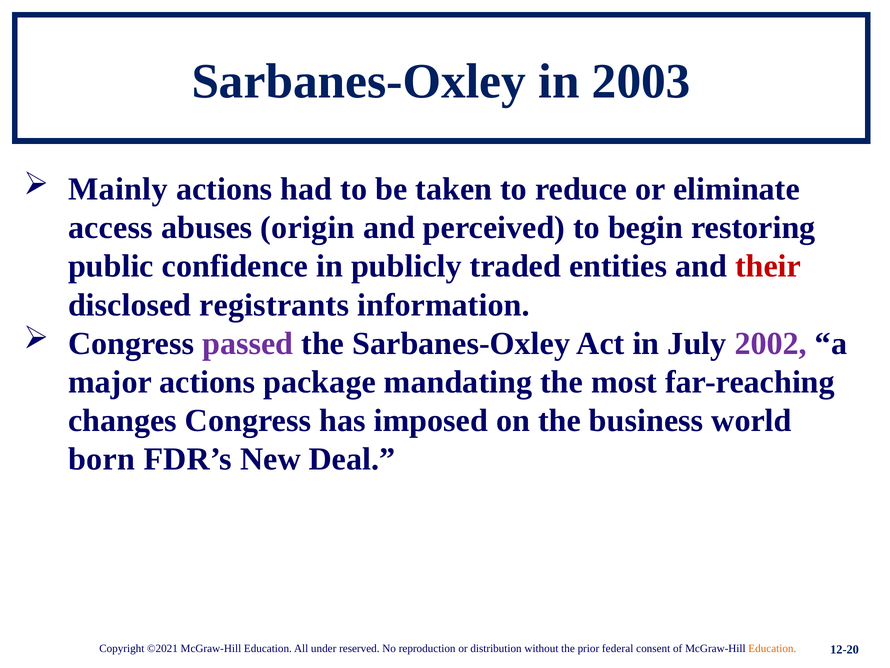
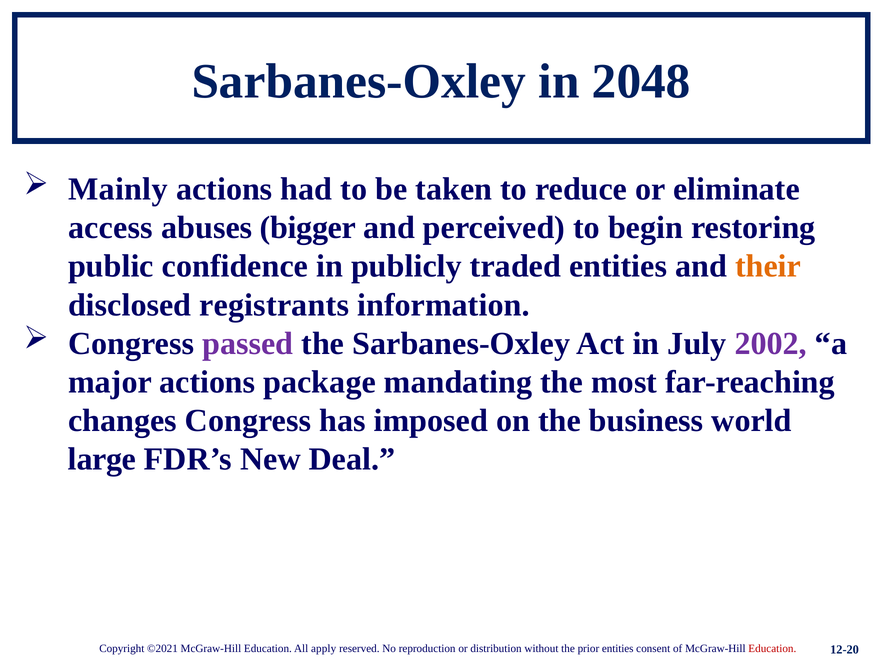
2003: 2003 -> 2048
origin: origin -> bigger
their colour: red -> orange
born: born -> large
under: under -> apply
prior federal: federal -> entities
Education at (772, 648) colour: orange -> red
